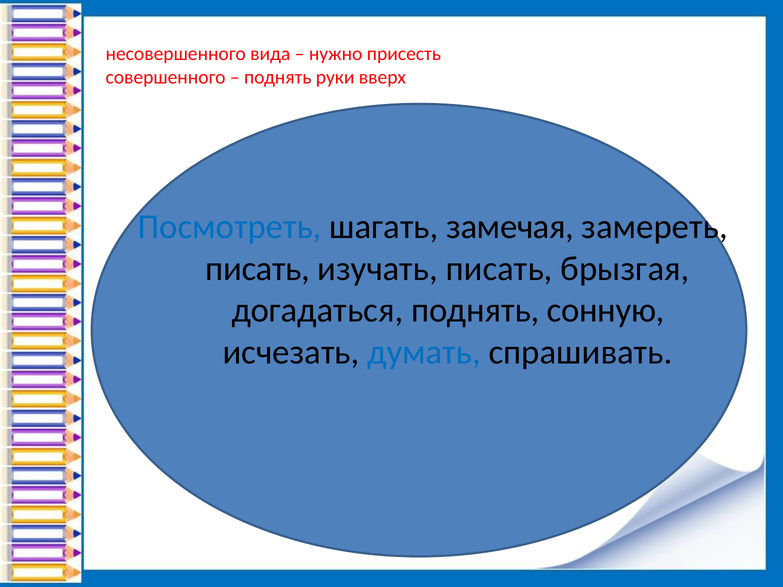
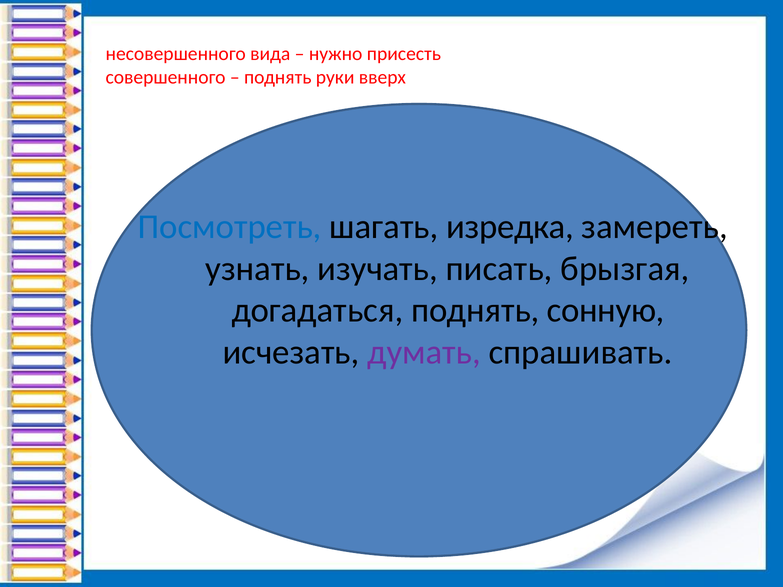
замечая: замечая -> изредка
писать at (258, 269): писать -> узнать
думать colour: blue -> purple
